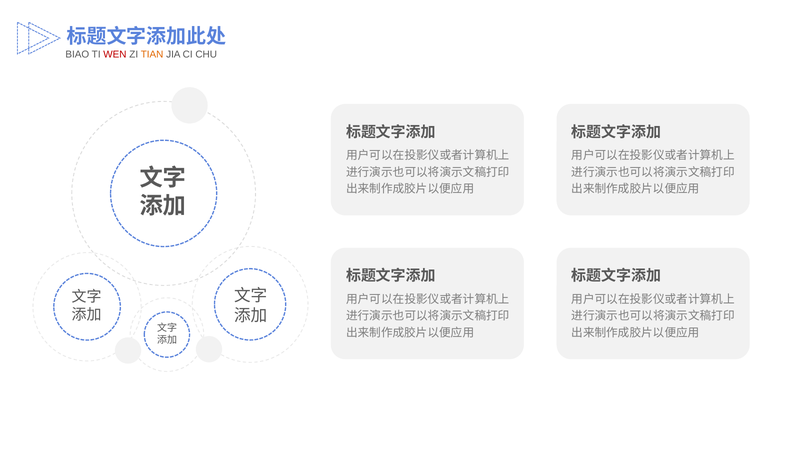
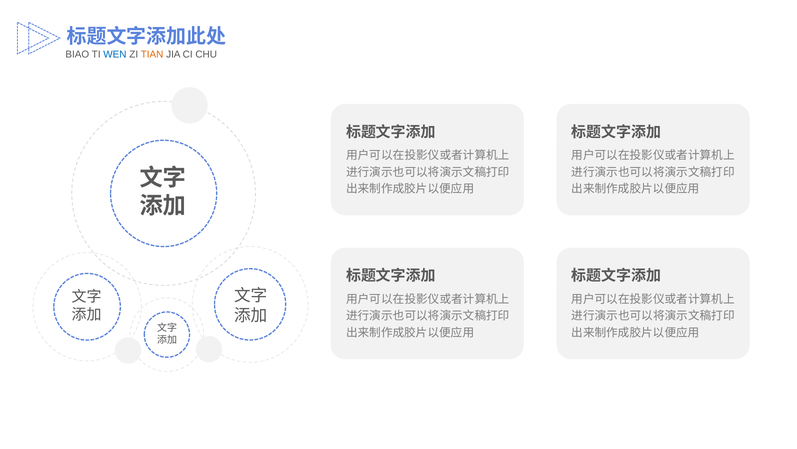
WEN colour: red -> blue
